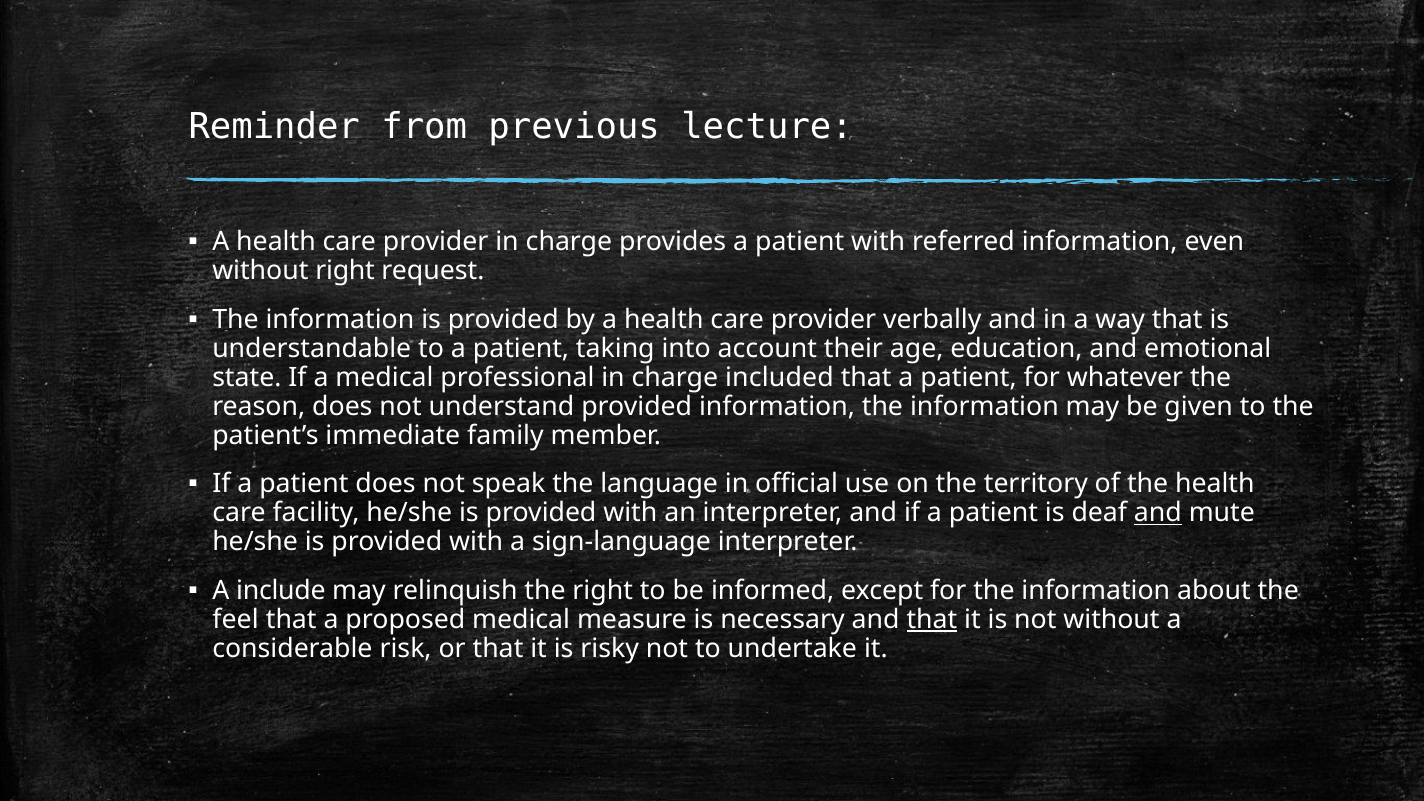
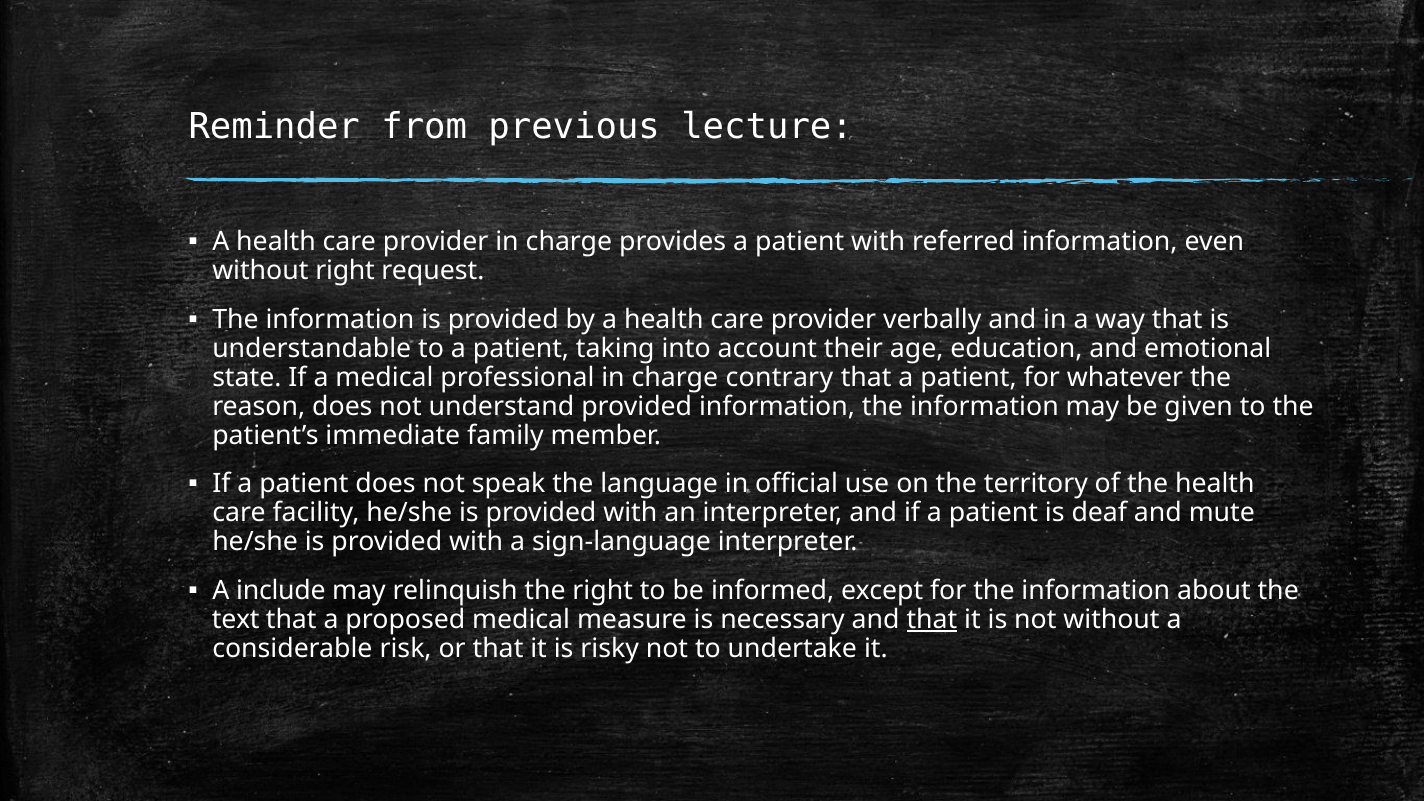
included: included -> contrary
and at (1158, 513) underline: present -> none
feel: feel -> text
